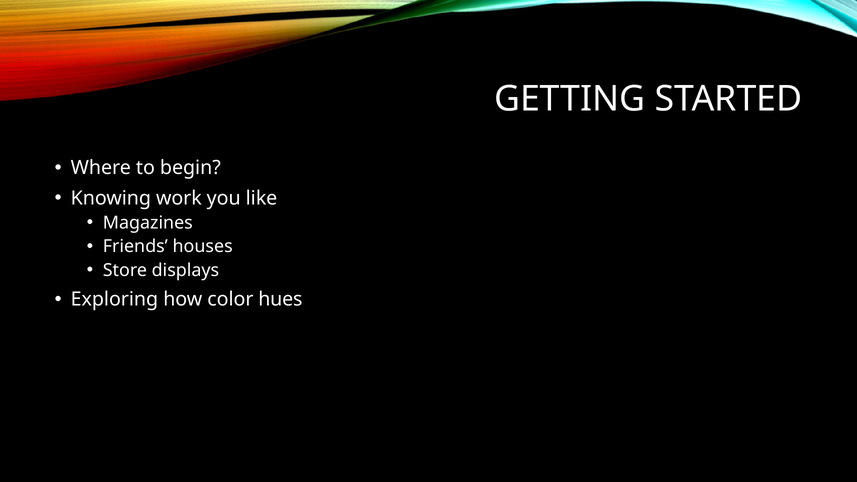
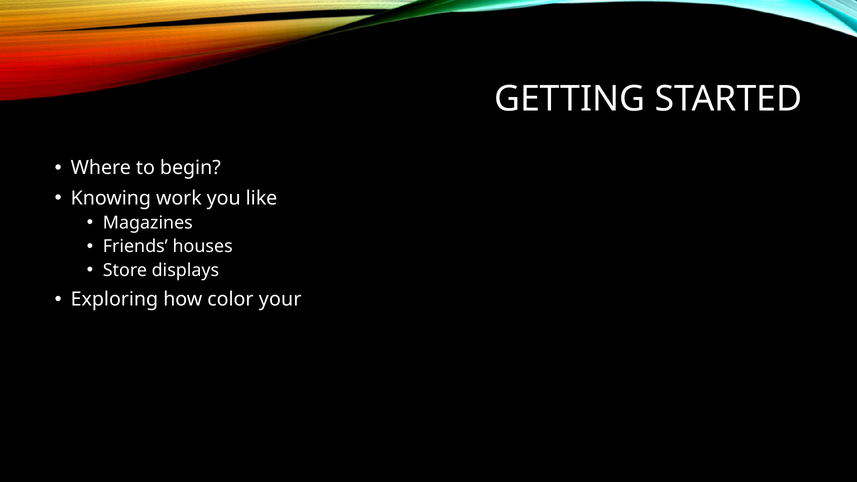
hues: hues -> your
